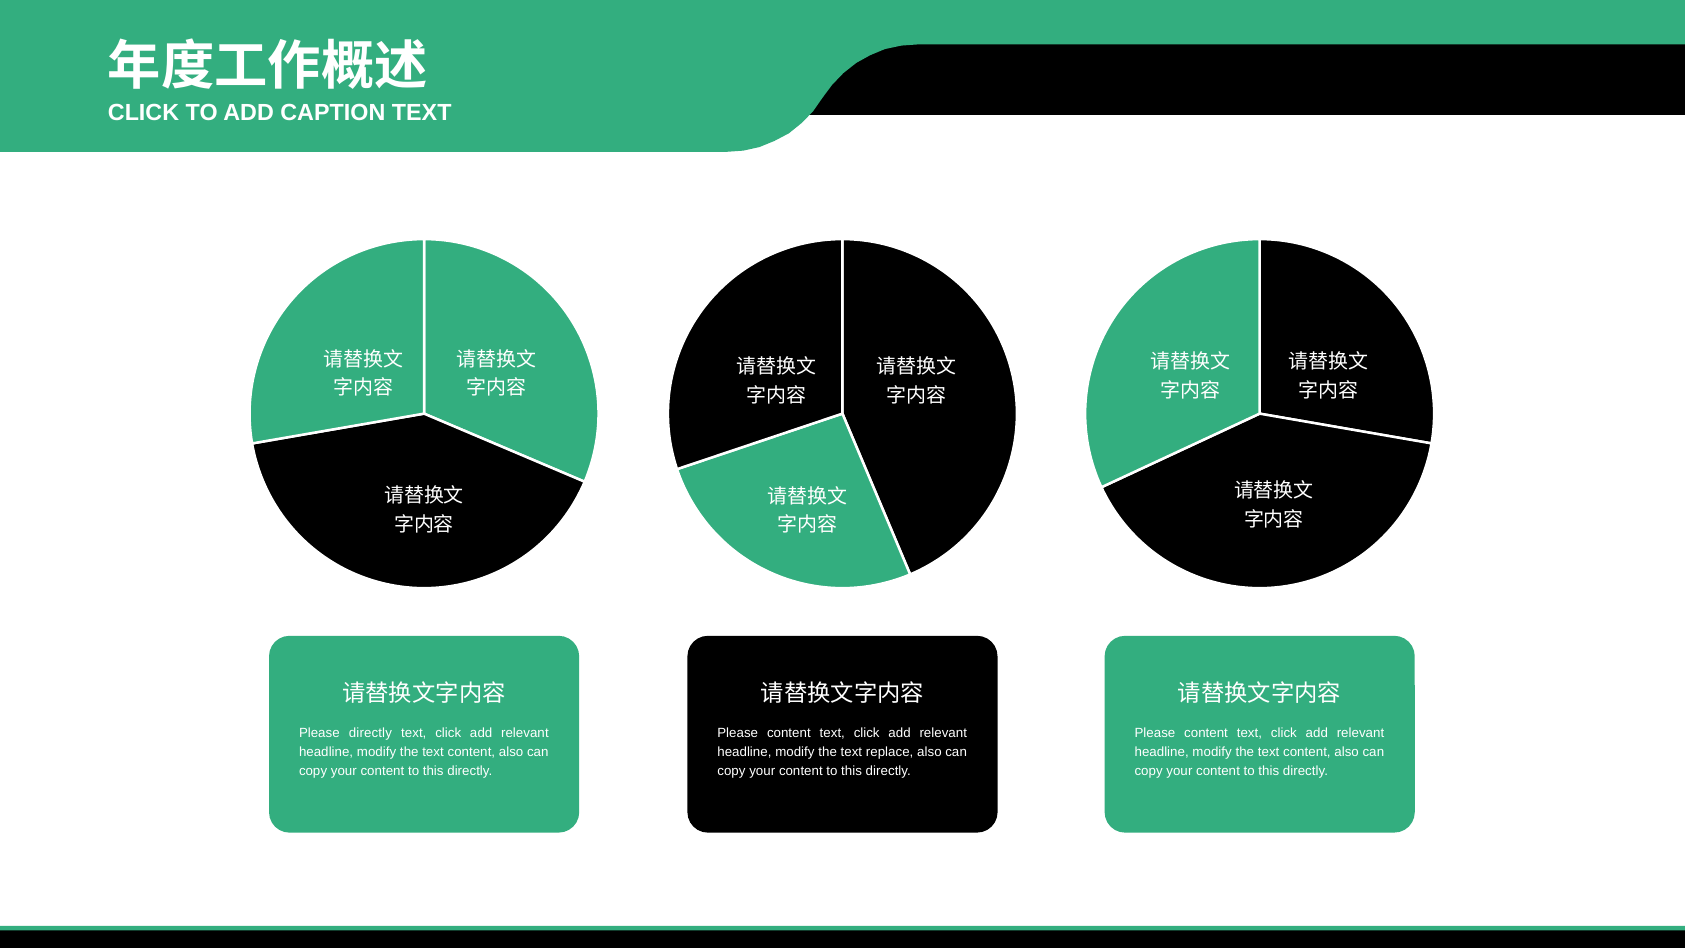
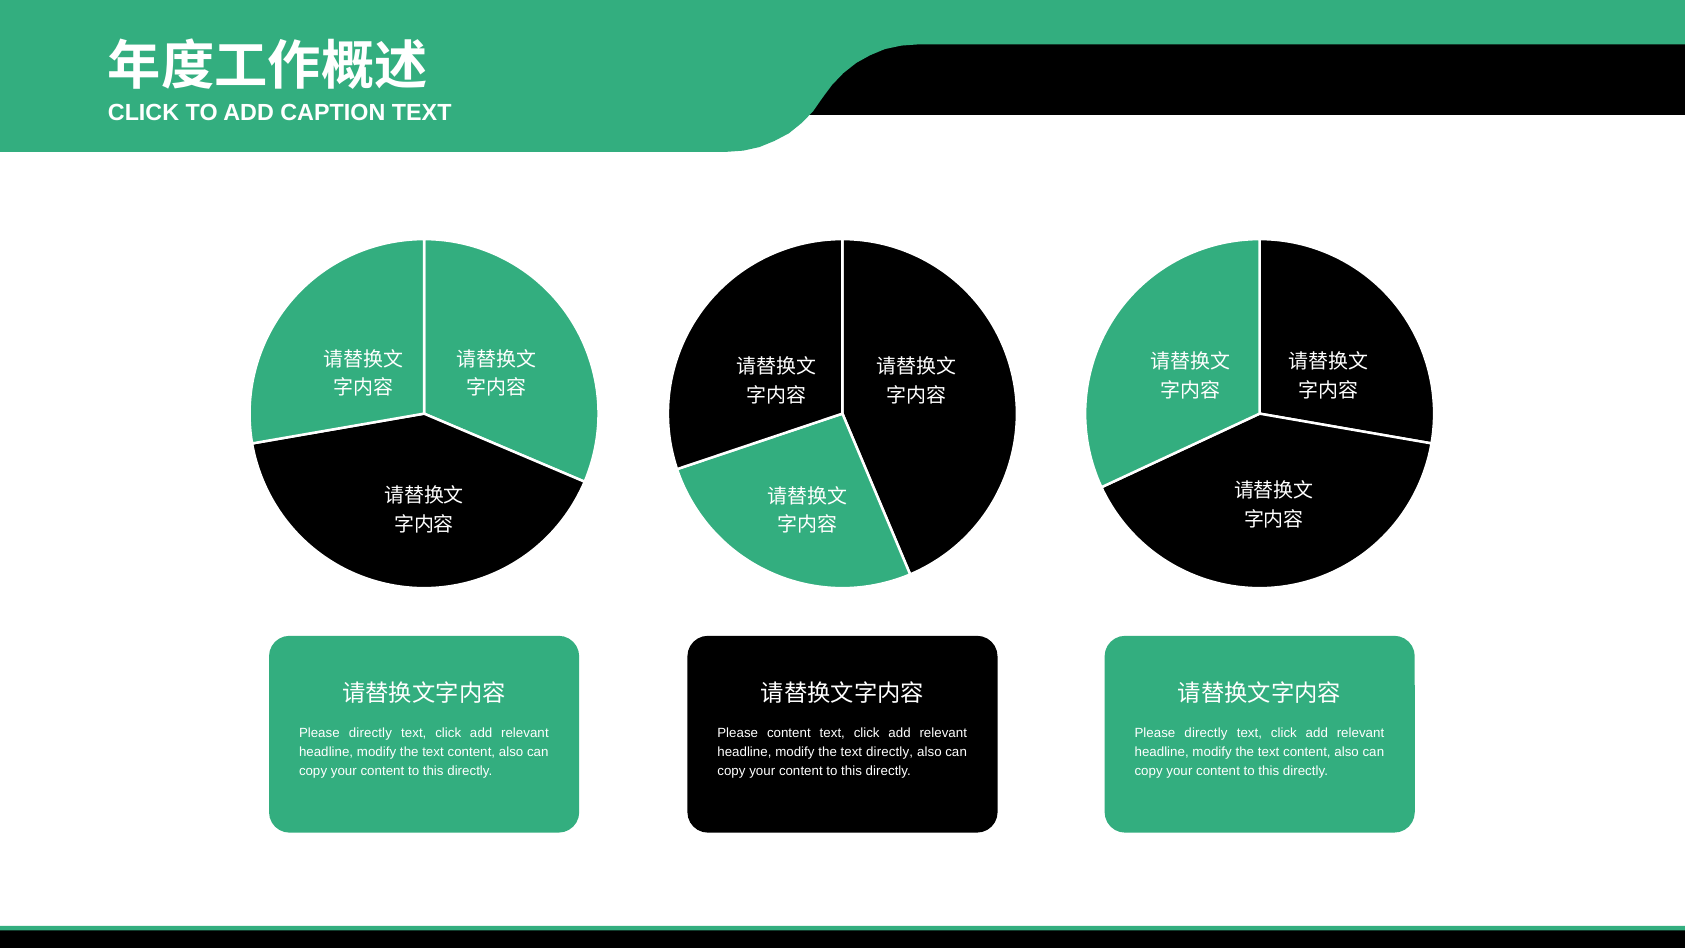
content at (1206, 733): content -> directly
text replace: replace -> directly
